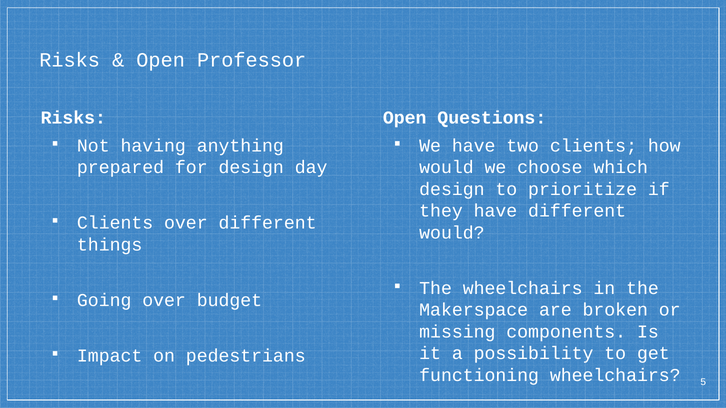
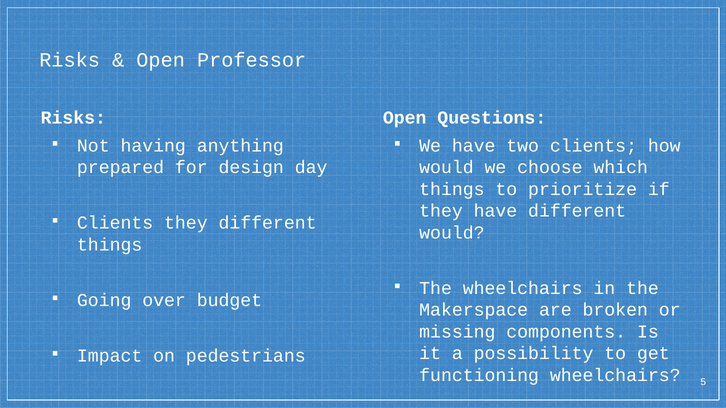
design at (452, 189): design -> things
Clients over: over -> they
